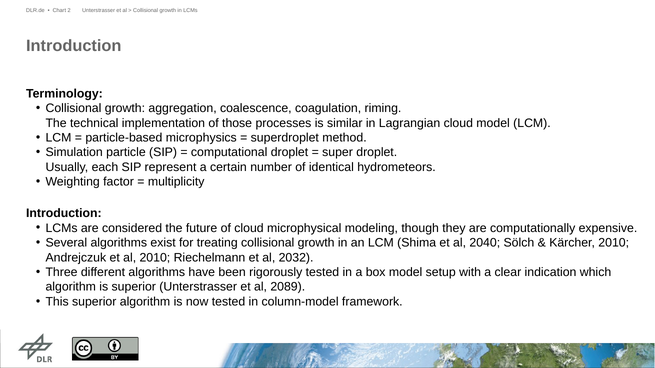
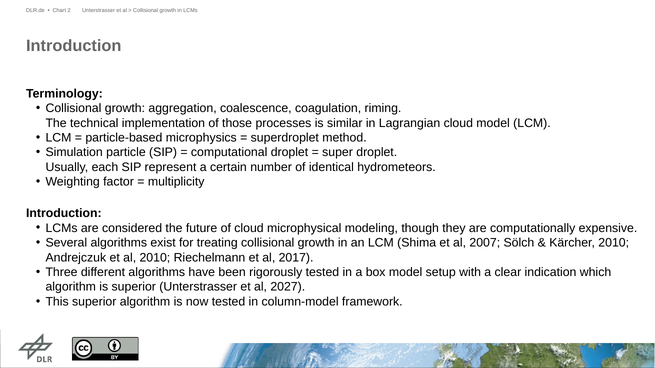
2040: 2040 -> 2007
2032: 2032 -> 2017
2089: 2089 -> 2027
